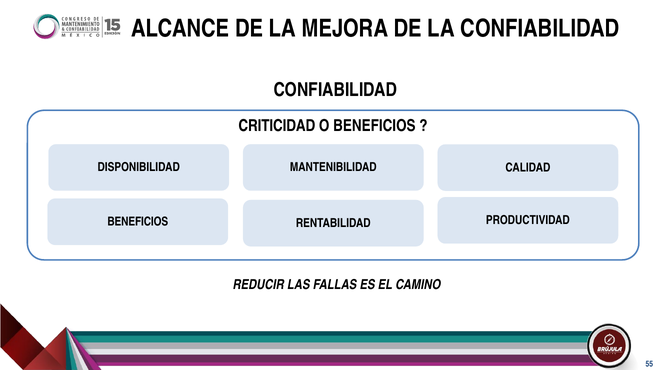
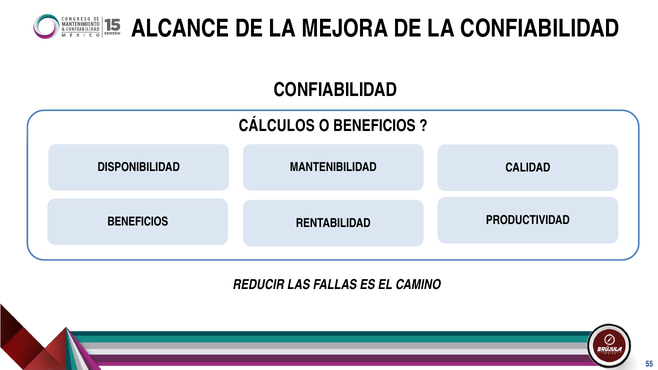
CRITICIDAD: CRITICIDAD -> CÁLCULOS
